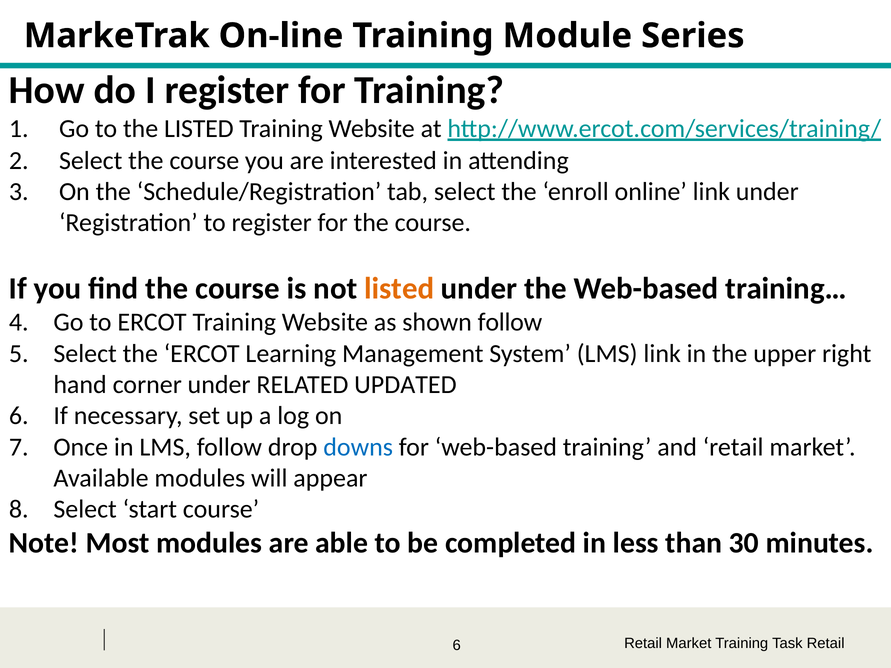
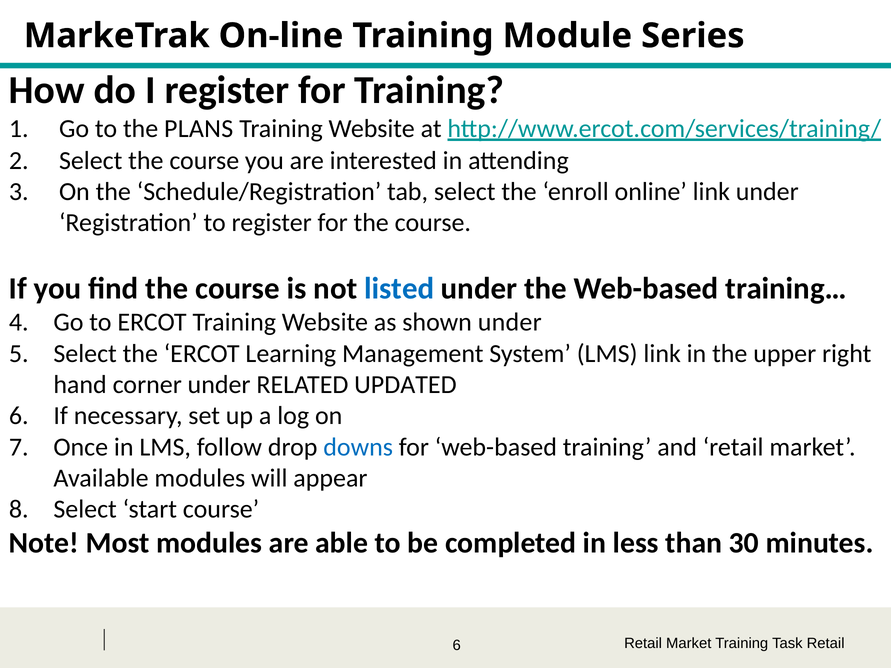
the LISTED: LISTED -> PLANS
listed at (399, 289) colour: orange -> blue
shown follow: follow -> under
